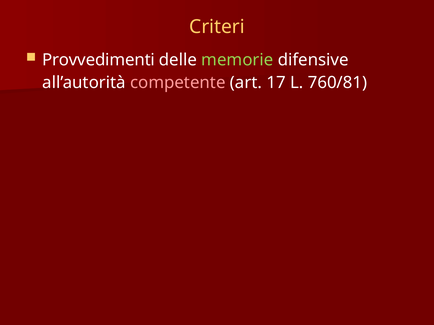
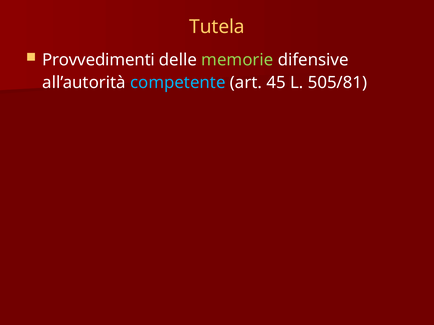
Criteri: Criteri -> Tutela
competente colour: pink -> light blue
17: 17 -> 45
760/81: 760/81 -> 505/81
